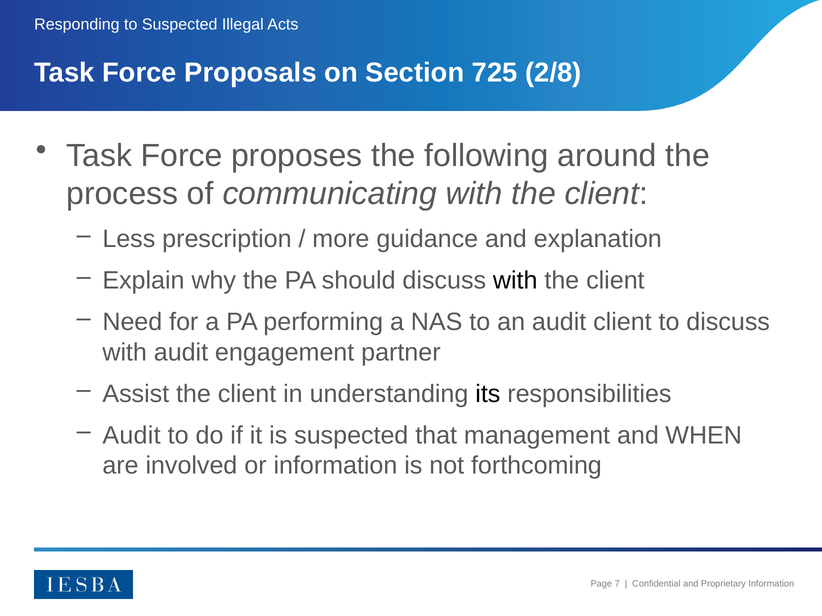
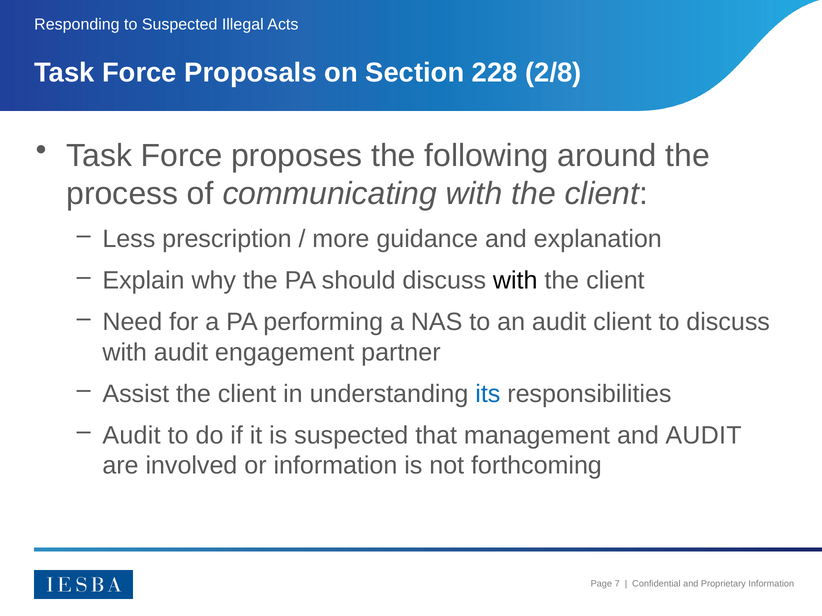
725: 725 -> 228
its colour: black -> blue
and WHEN: WHEN -> AUDIT
